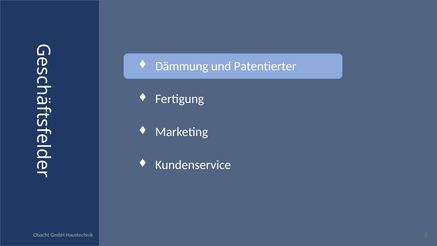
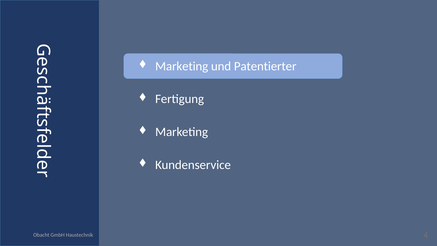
Dämmung at (182, 66): Dämmung -> Marketing
